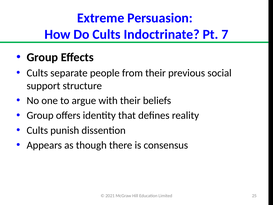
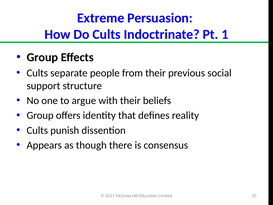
7: 7 -> 1
